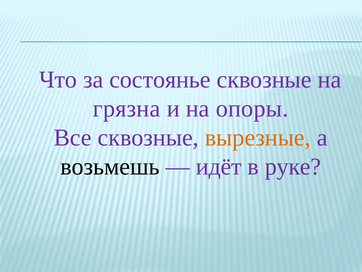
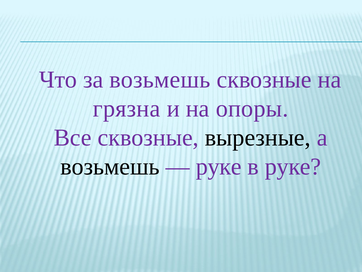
за состоянье: состоянье -> возьмешь
вырезные colour: orange -> black
идёт at (219, 166): идёт -> руке
